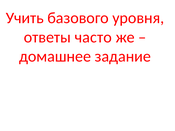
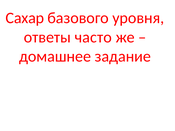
Учить: Учить -> Сахар
